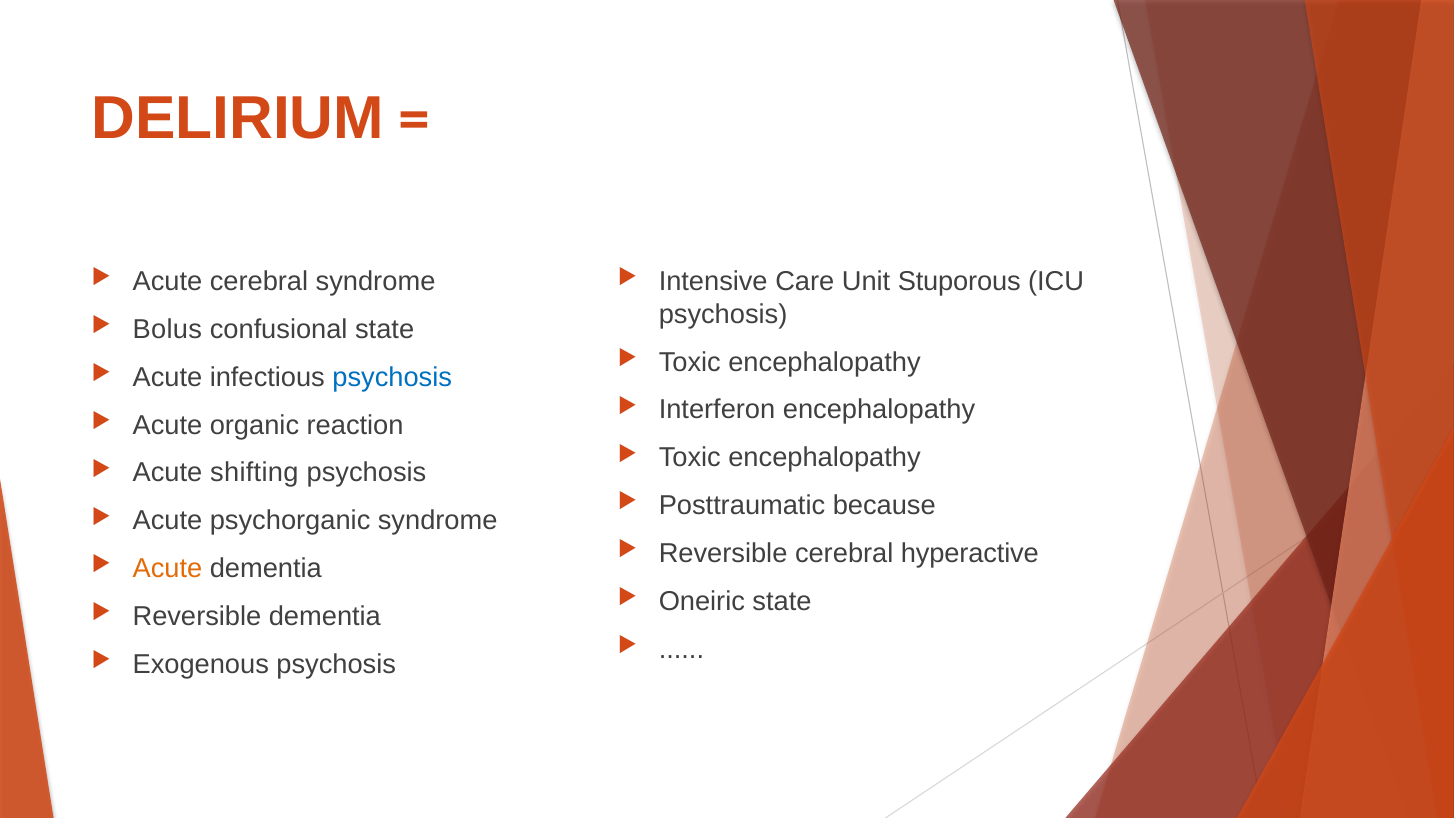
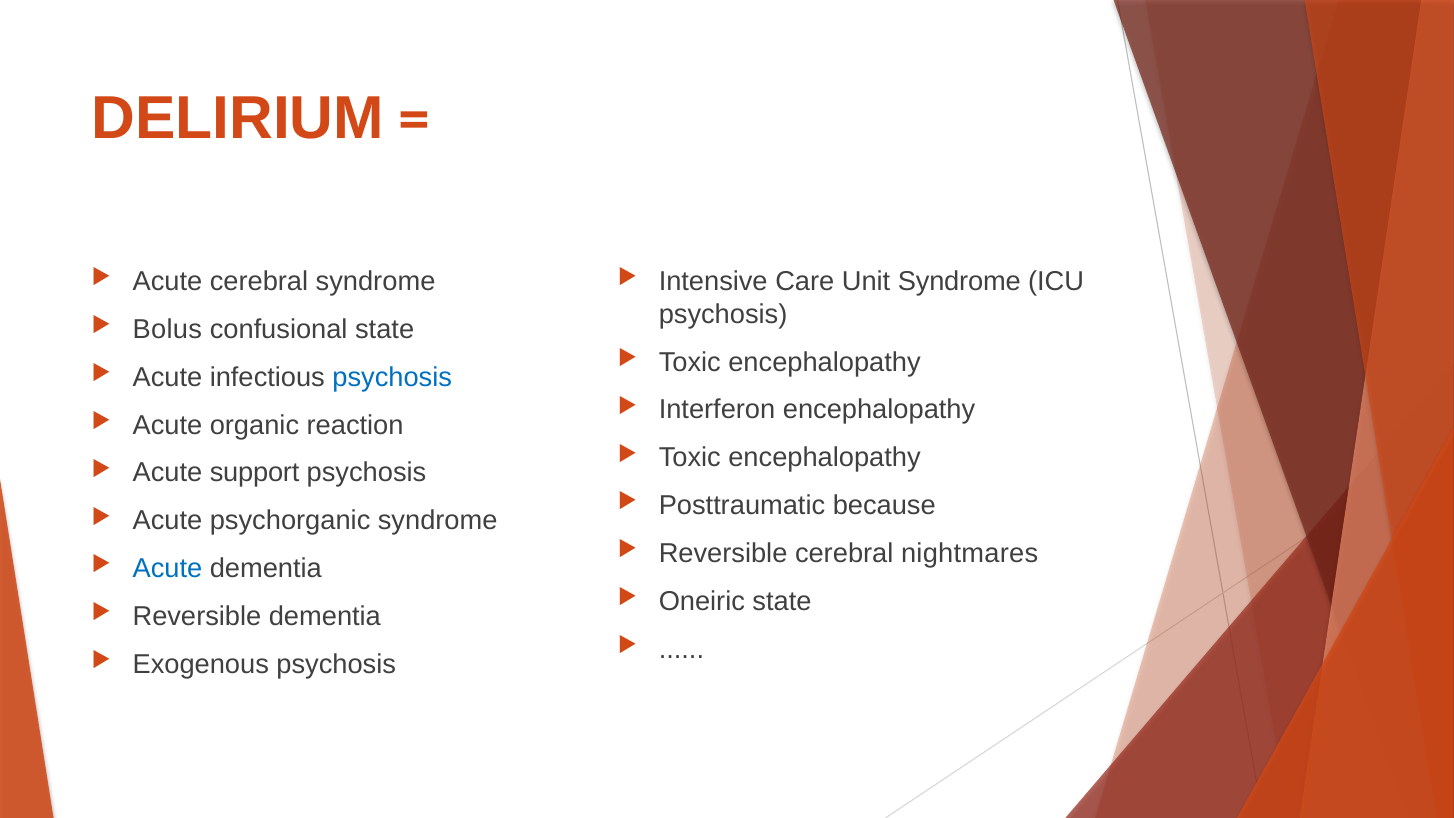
Unit Stuporous: Stuporous -> Syndrome
shifting: shifting -> support
hyperactive: hyperactive -> nightmares
Acute at (167, 569) colour: orange -> blue
